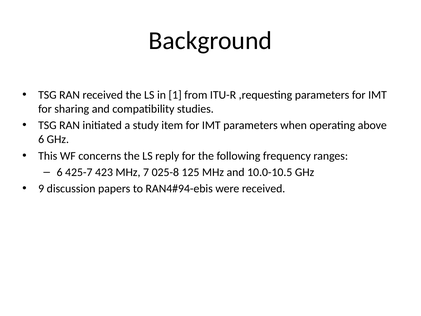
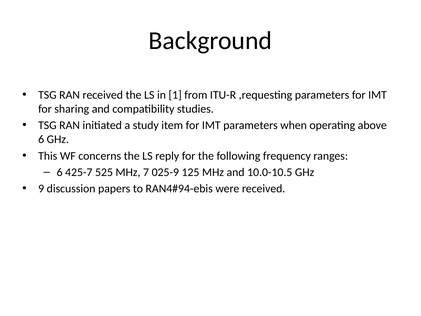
423: 423 -> 525
025-8: 025-8 -> 025-9
